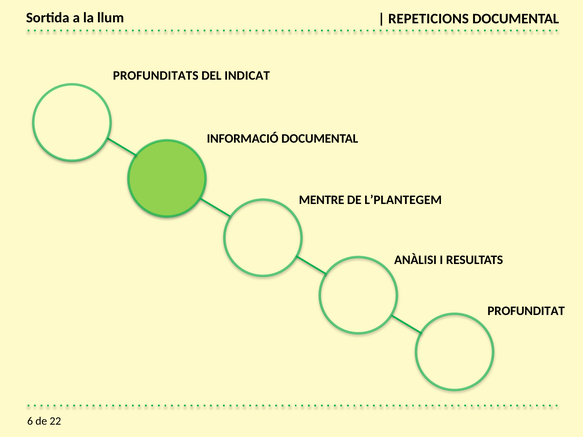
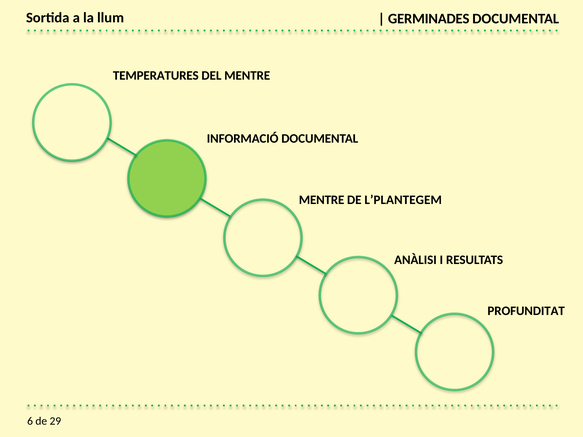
REPETICIONS: REPETICIONS -> GERMINADES
PROFUNDITATS: PROFUNDITATS -> TEMPERATURES
DEL INDICAT: INDICAT -> MENTRE
22: 22 -> 29
